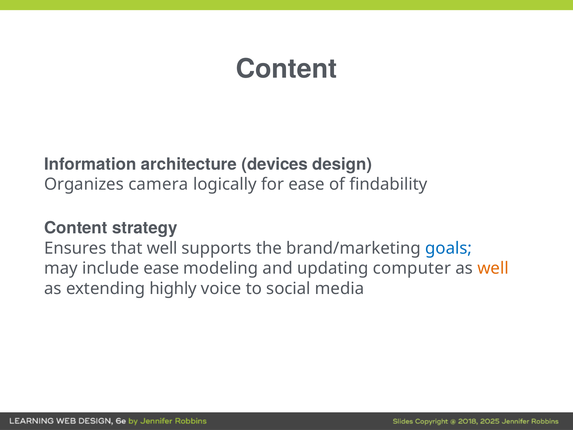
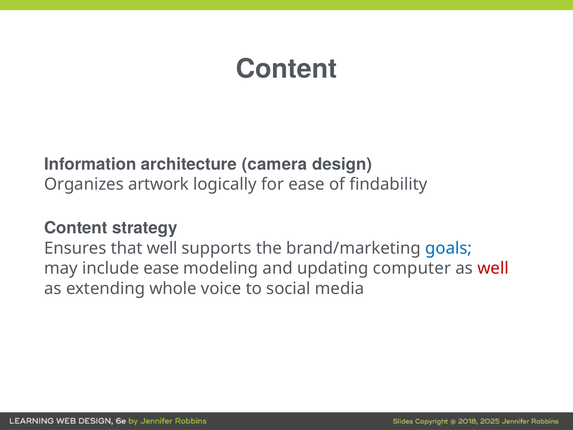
devices: devices -> camera
camera: camera -> artwork
well at (493, 268) colour: orange -> red
highly: highly -> whole
